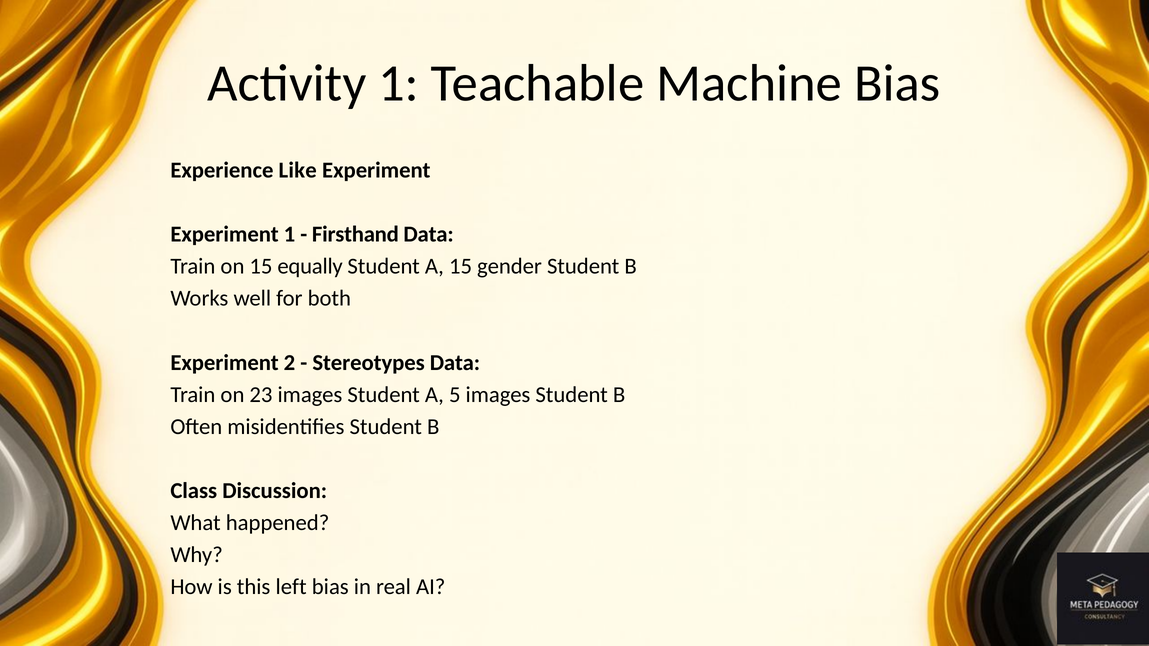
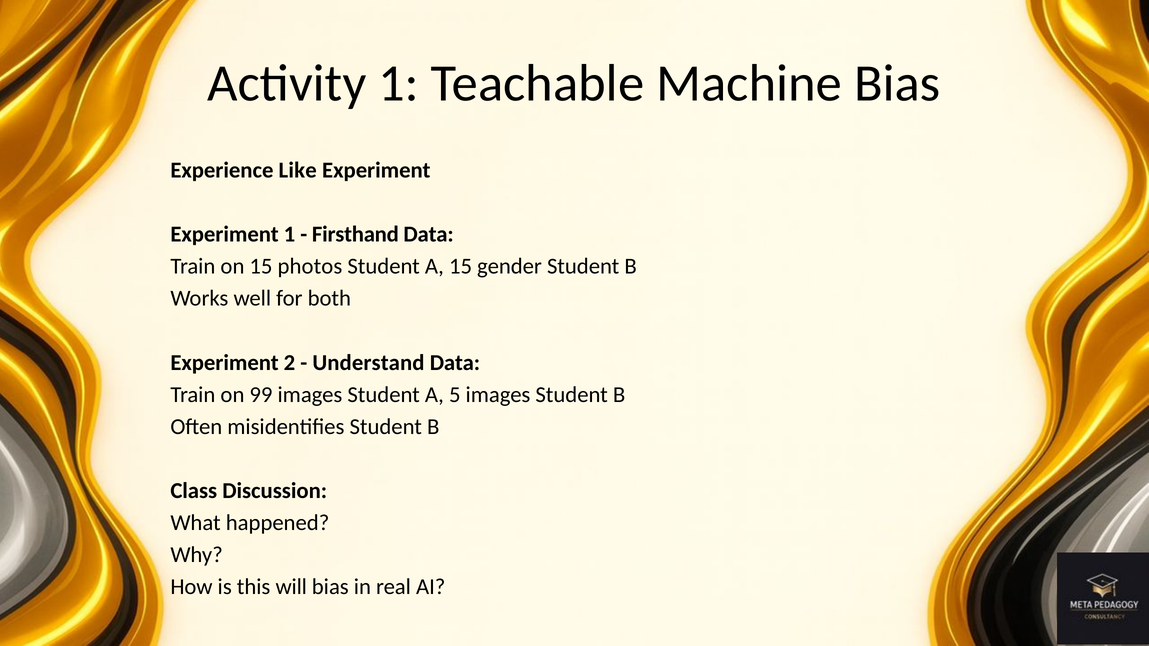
equally: equally -> photos
Stereotypes: Stereotypes -> Understand
23: 23 -> 99
left: left -> will
